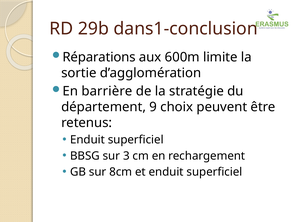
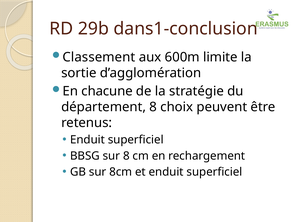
Réparations: Réparations -> Classement
barrière: barrière -> chacune
département 9: 9 -> 8
sur 3: 3 -> 8
